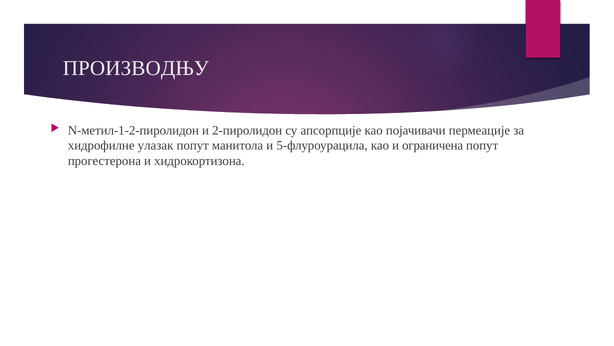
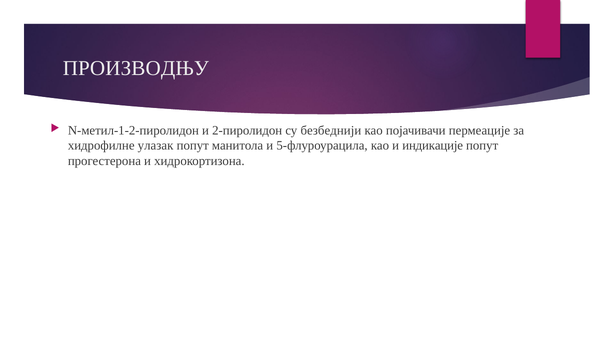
апсорпције: апсорпције -> безбеднији
ограничена: ограничена -> индикације
